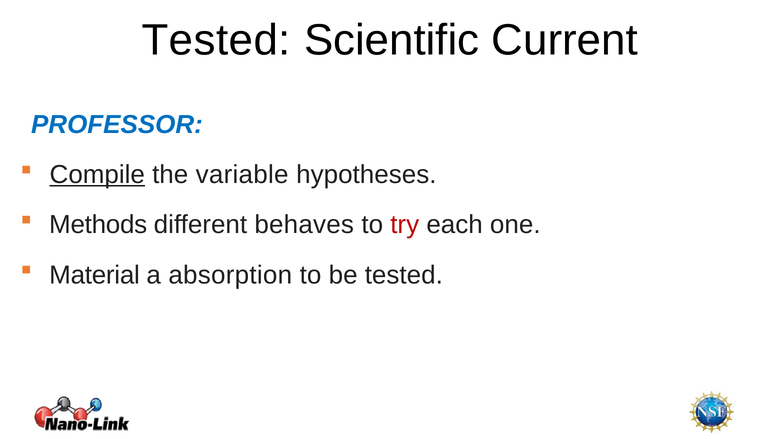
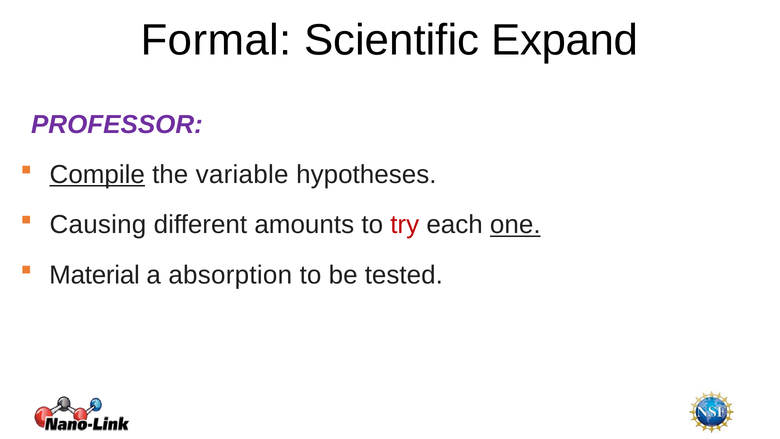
Tested at (216, 40): Tested -> Formal
Current: Current -> Expand
PROFESSOR colour: blue -> purple
Methods: Methods -> Causing
behaves: behaves -> amounts
one underline: none -> present
